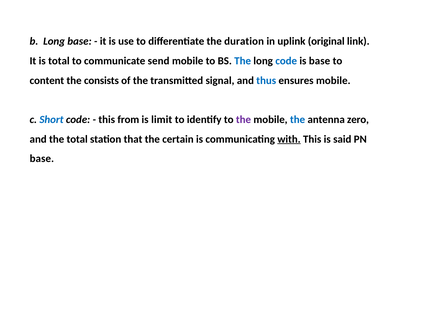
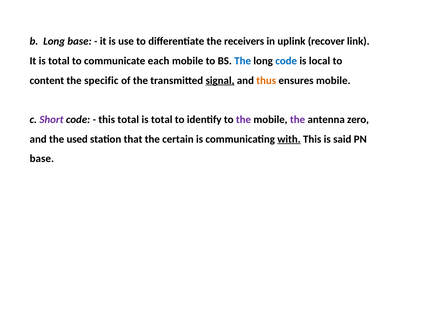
duration: duration -> receivers
original: original -> recover
send: send -> each
is base: base -> local
consists: consists -> specific
signal underline: none -> present
thus colour: blue -> orange
Short colour: blue -> purple
this from: from -> total
limit at (162, 120): limit -> total
the at (298, 120) colour: blue -> purple
the total: total -> used
